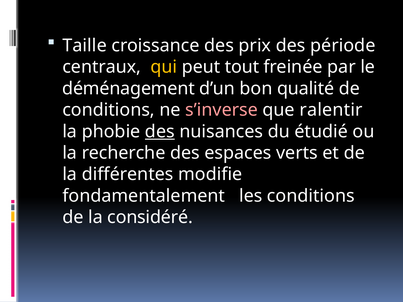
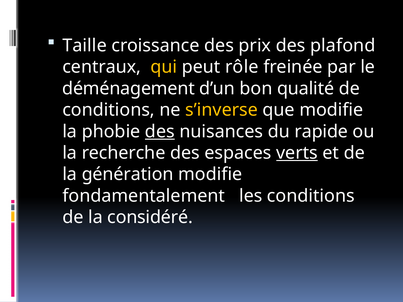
période: période -> plafond
tout: tout -> rôle
s’inverse colour: pink -> yellow
que ralentir: ralentir -> modifie
étudié: étudié -> rapide
verts underline: none -> present
différentes: différentes -> génération
